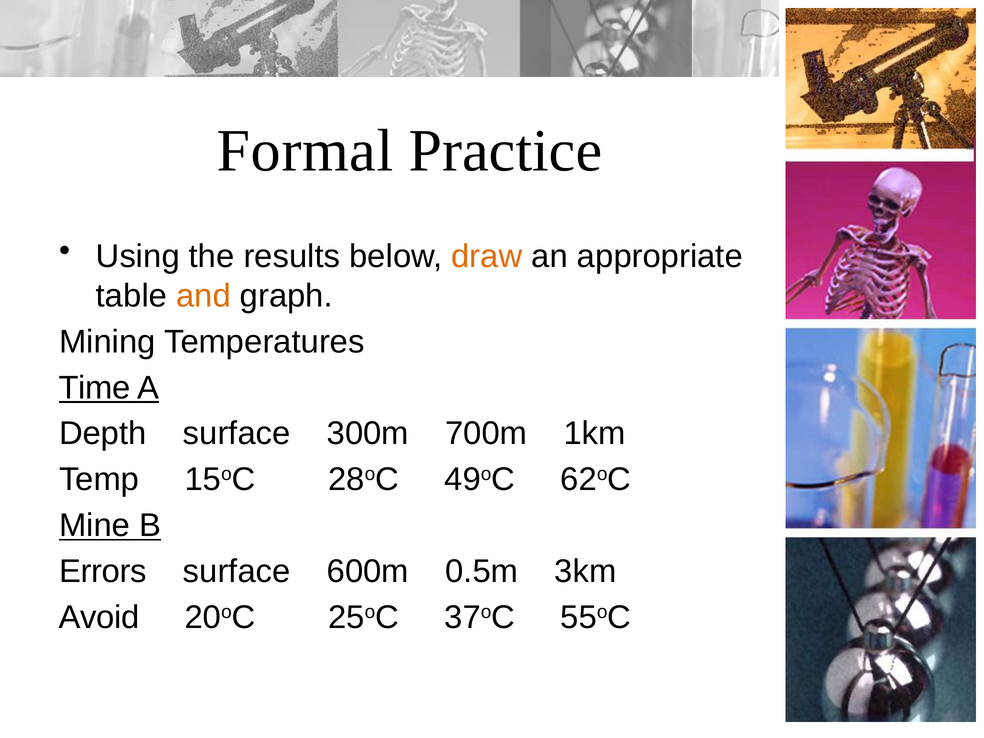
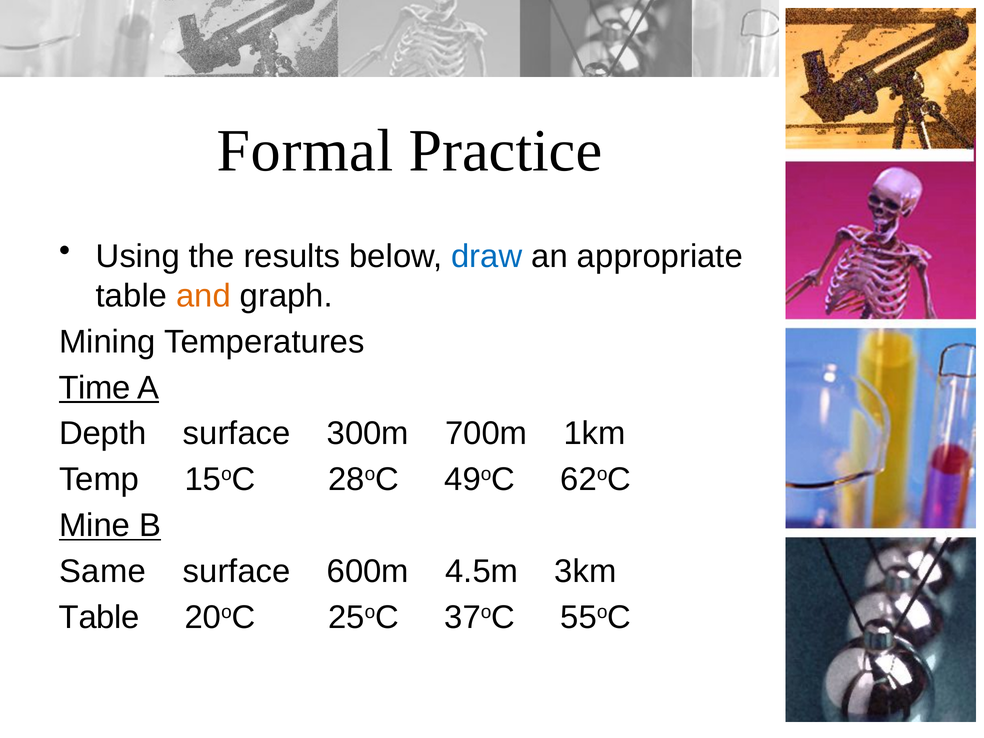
draw colour: orange -> blue
Errors: Errors -> Same
0.5m: 0.5m -> 4.5m
Avoid at (99, 617): Avoid -> Table
